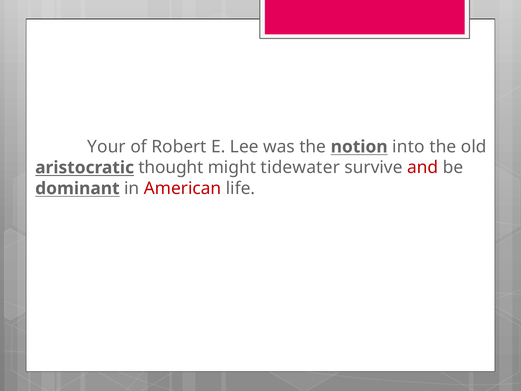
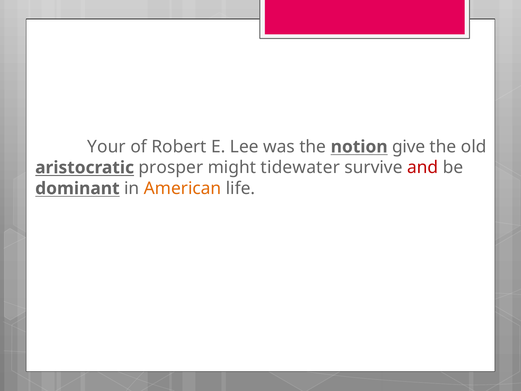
into: into -> give
thought: thought -> prosper
American colour: red -> orange
